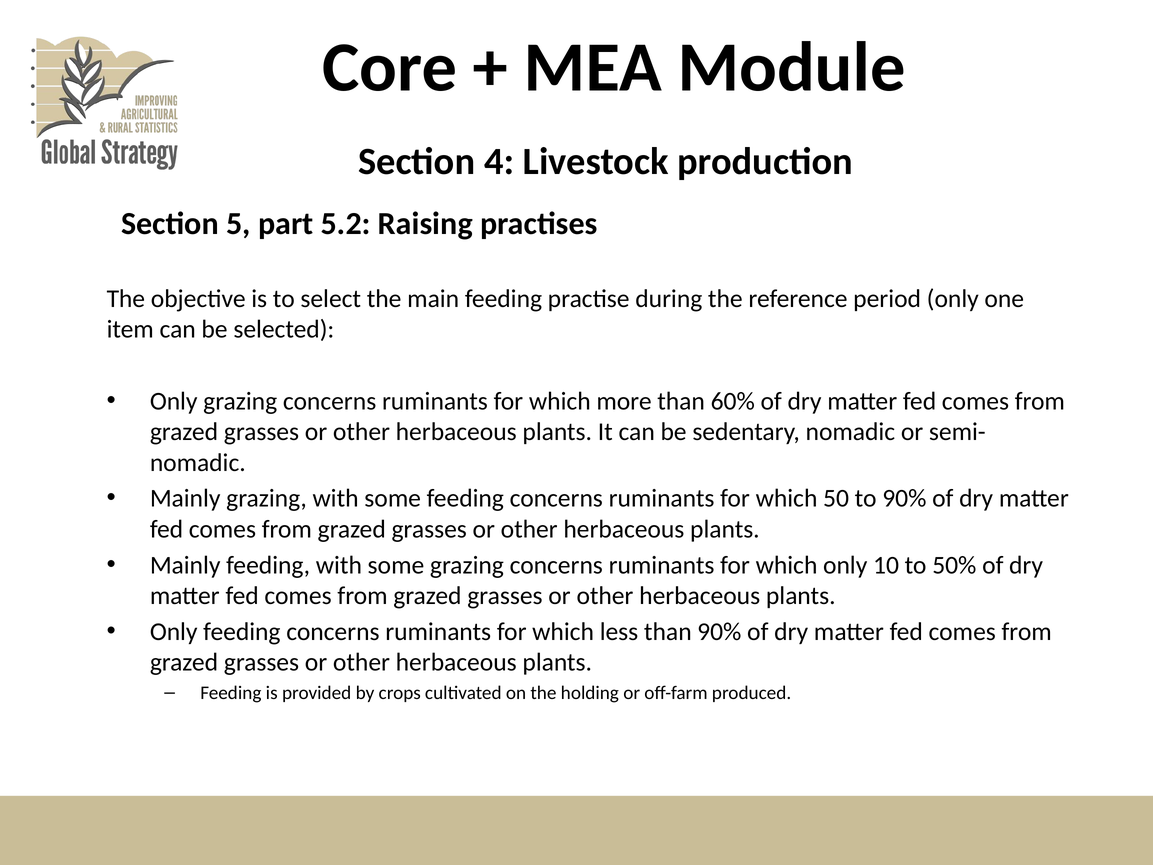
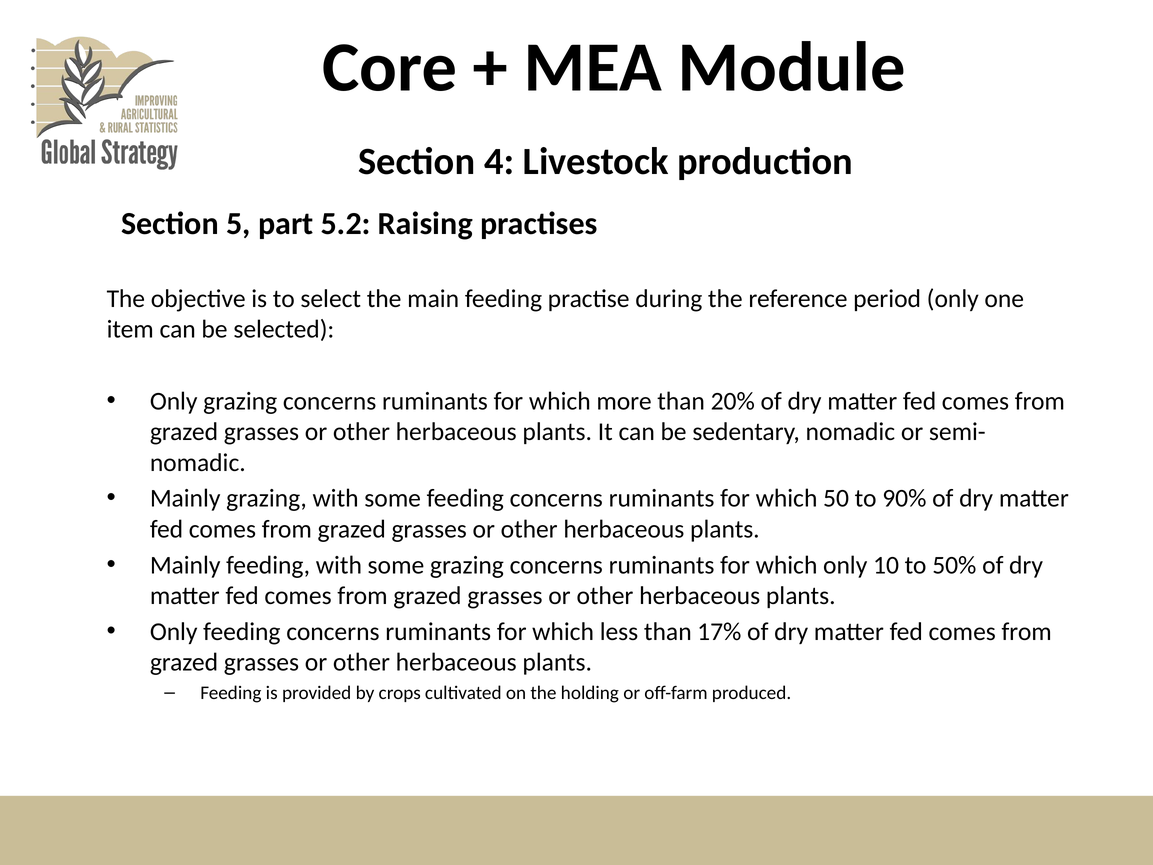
60%: 60% -> 20%
than 90%: 90% -> 17%
